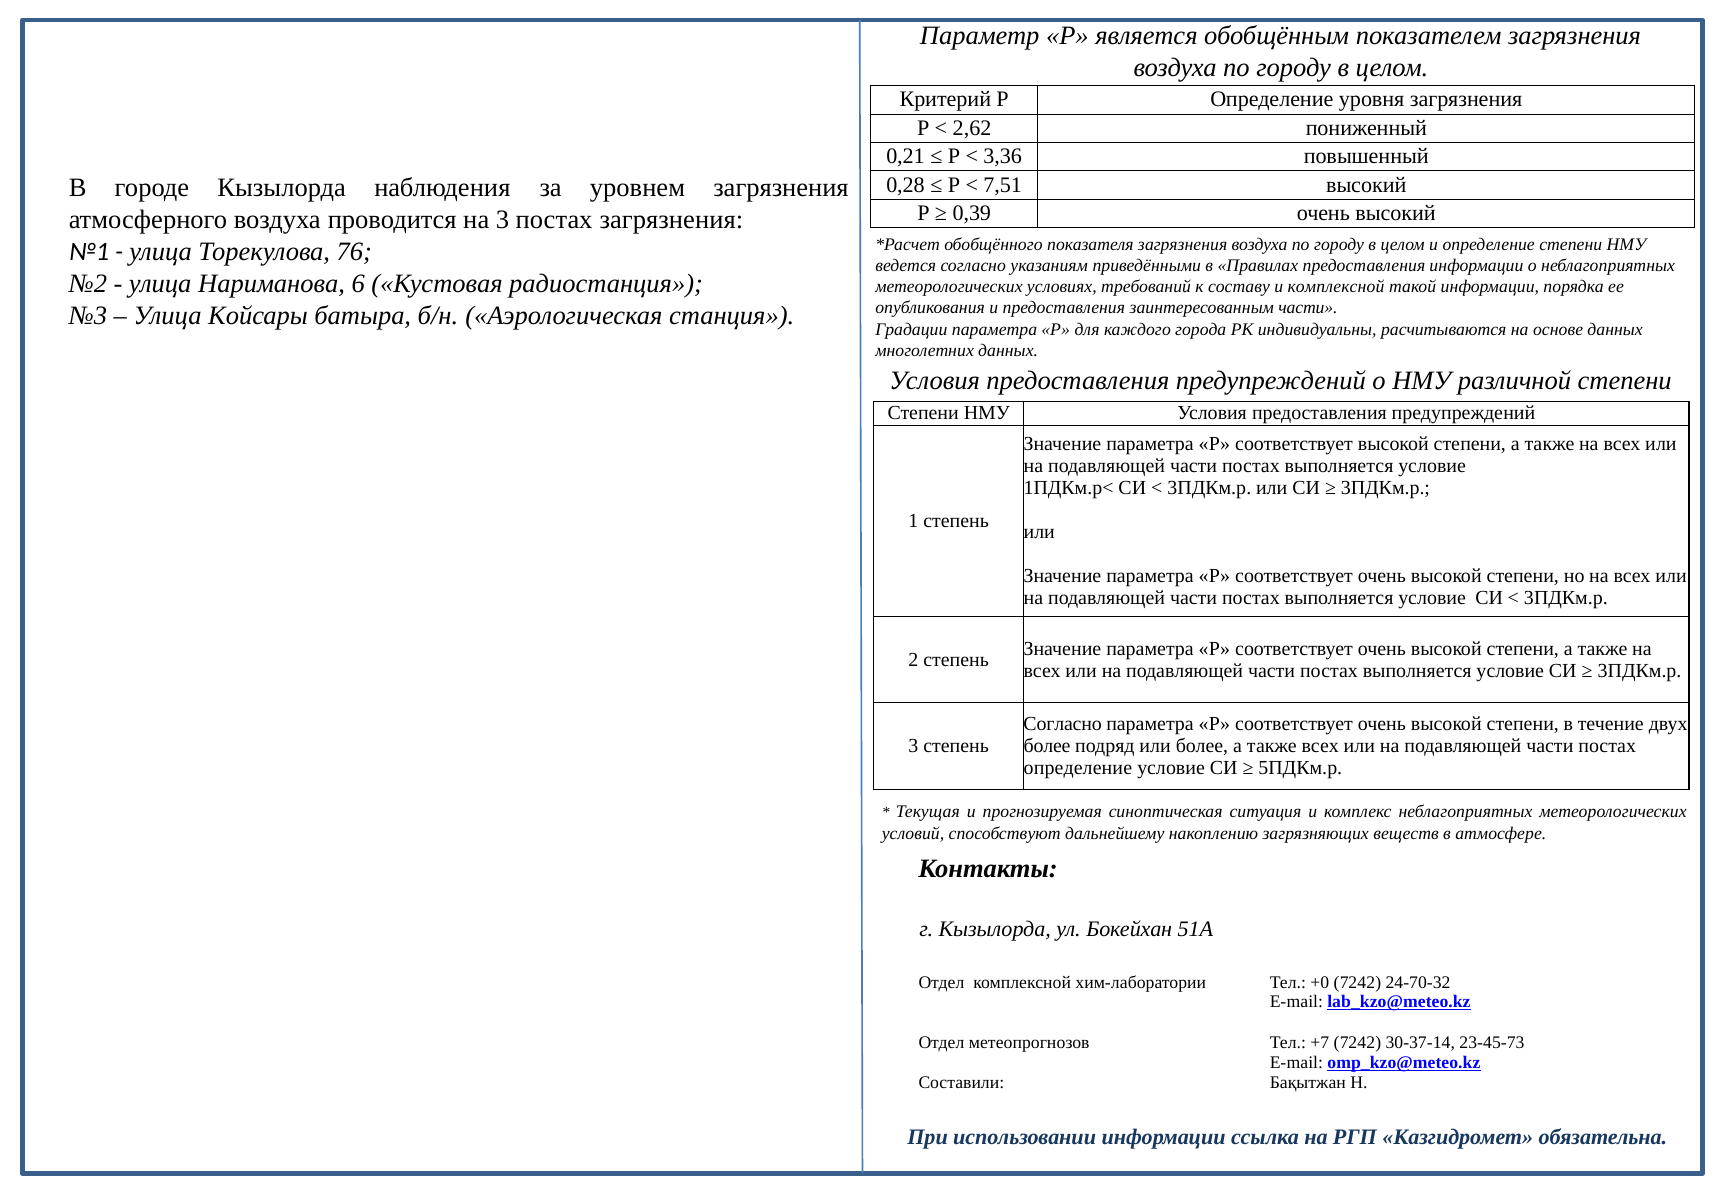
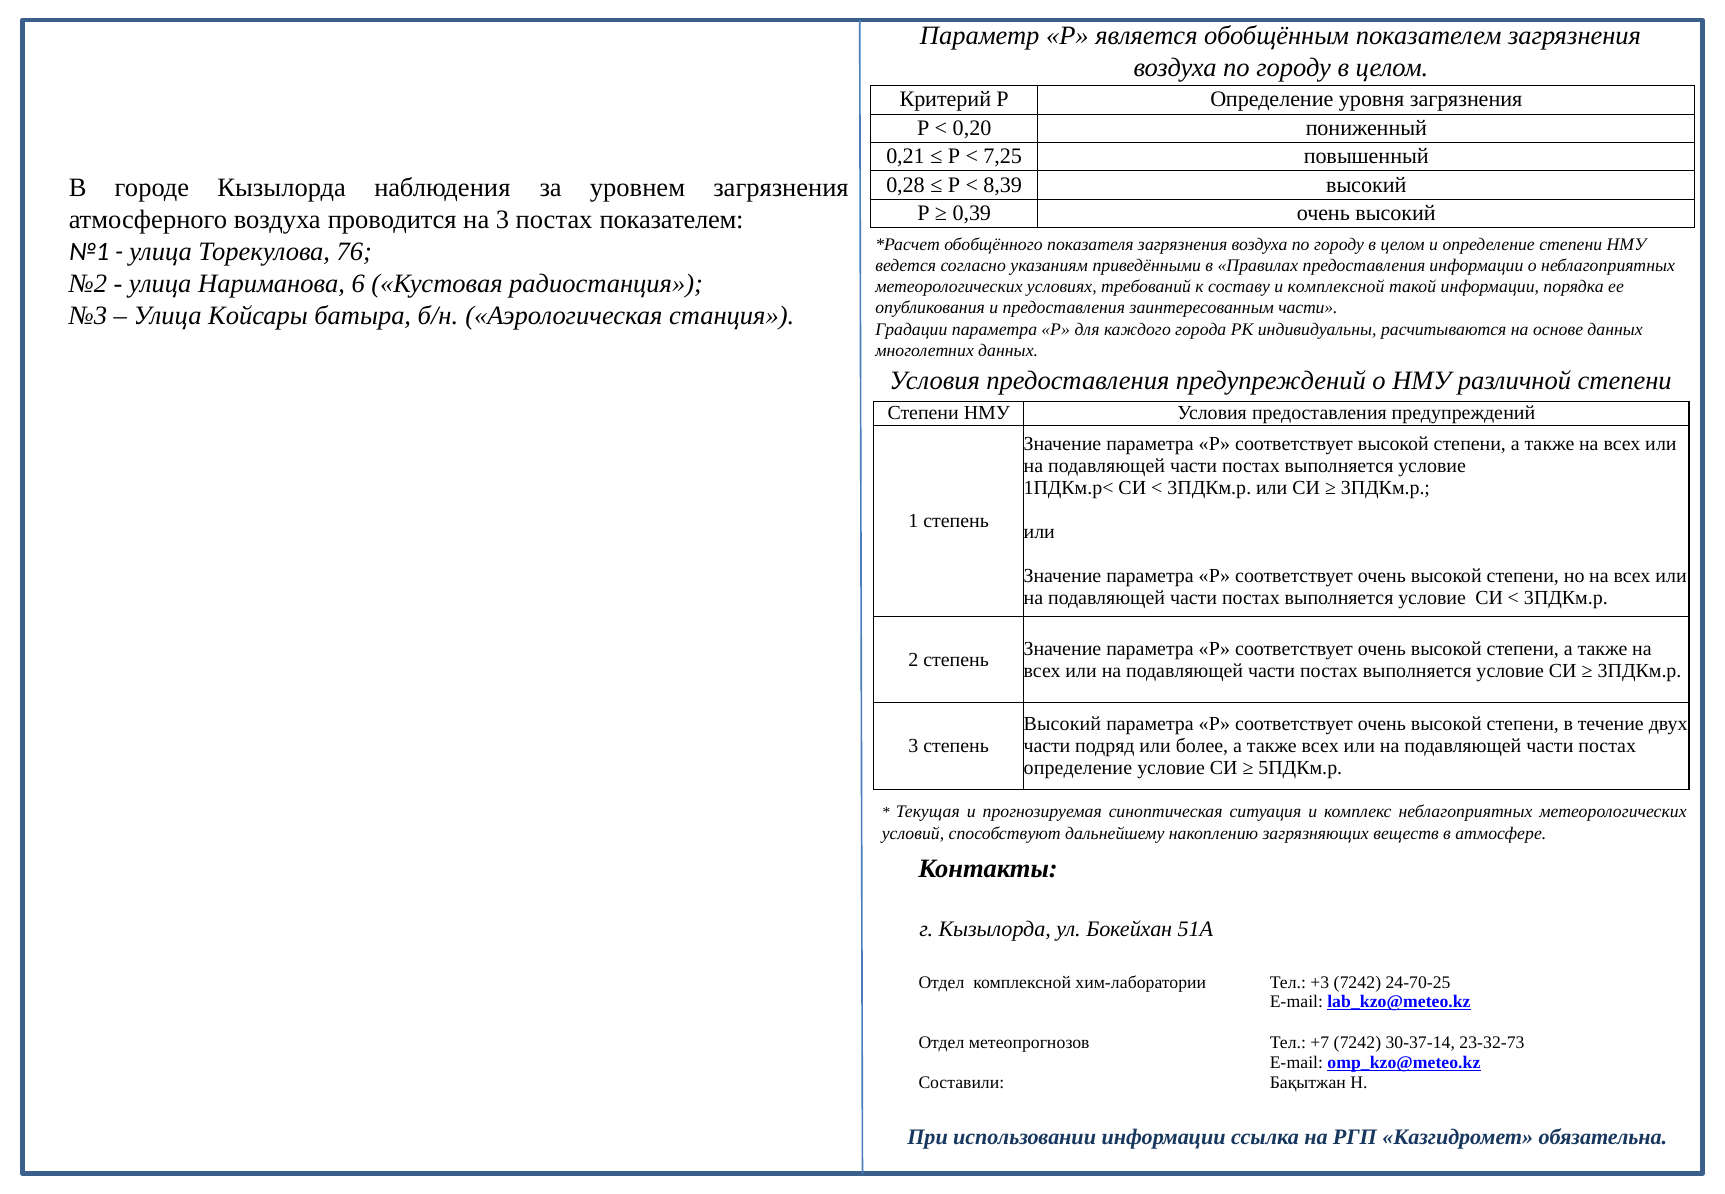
2,62: 2,62 -> 0,20
3,36: 3,36 -> 7,25
7,51: 7,51 -> 8,39
постах загрязнения: загрязнения -> показателем
Согласно at (1063, 724): Согласно -> Высокий
более at (1047, 746): более -> части
+0: +0 -> +3
24-70-32: 24-70-32 -> 24-70-25
23-45-73: 23-45-73 -> 23-32-73
